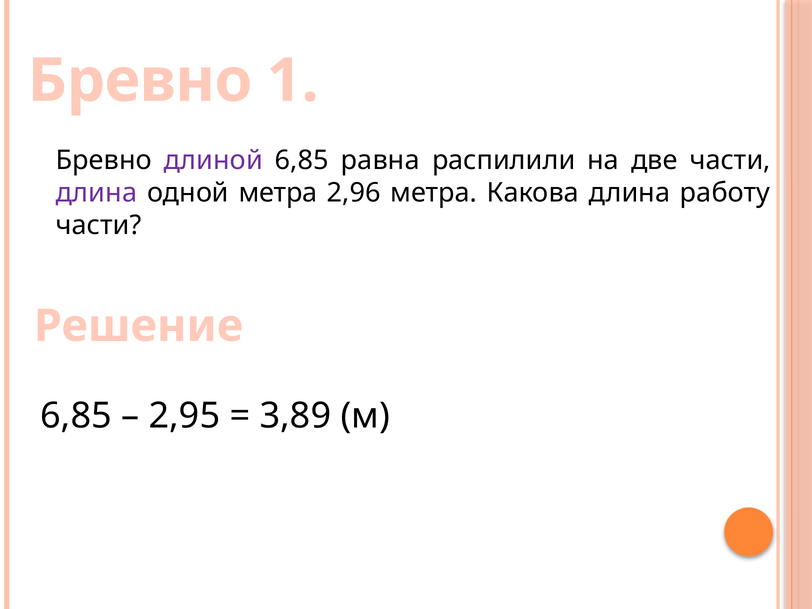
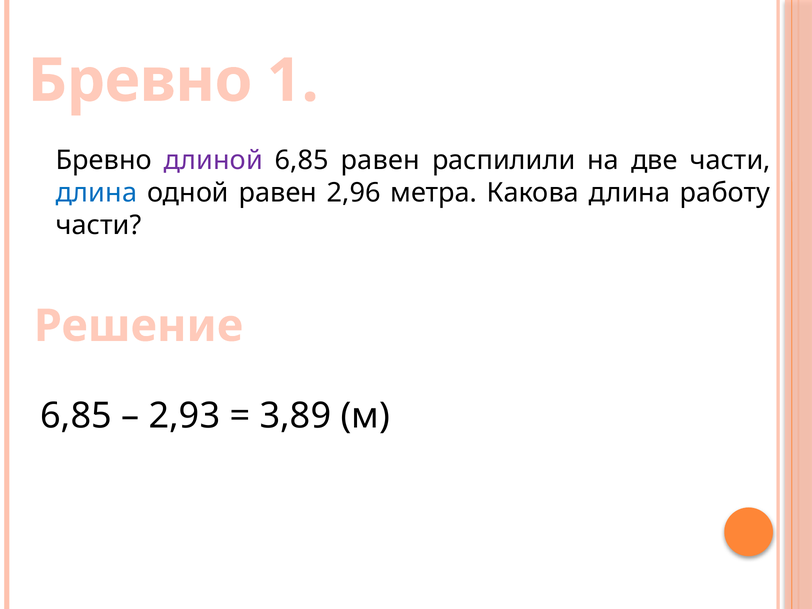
6,85 равна: равна -> равен
длина at (97, 193) colour: purple -> blue
одной метра: метра -> равен
2,95: 2,95 -> 2,93
